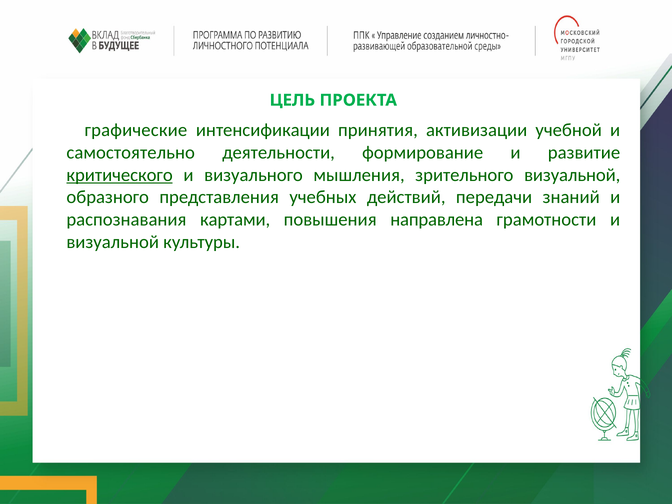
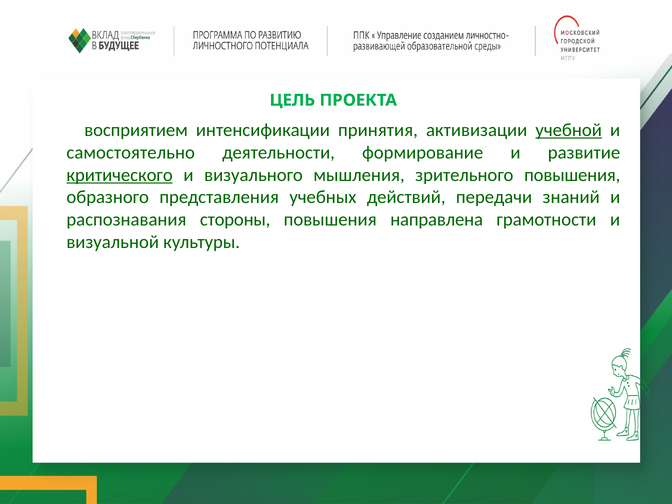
графические: графические -> восприятием
учебной underline: none -> present
зрительного визуальной: визуальной -> повышения
картами: картами -> стороны
